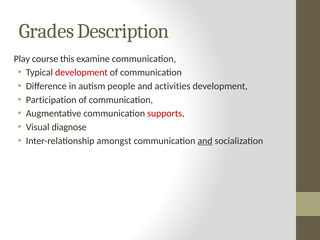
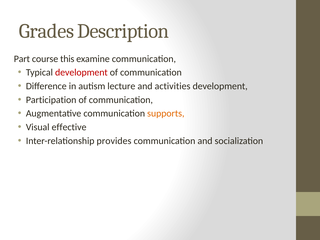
Play: Play -> Part
people: people -> lecture
supports colour: red -> orange
diagnose: diagnose -> effective
amongst: amongst -> provides
and at (205, 141) underline: present -> none
